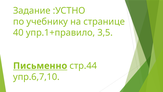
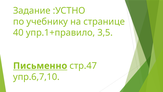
стр.44: стр.44 -> стр.47
